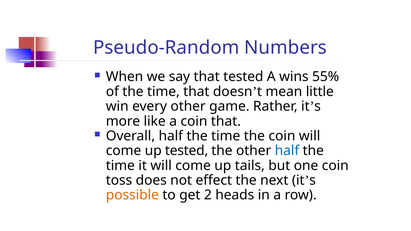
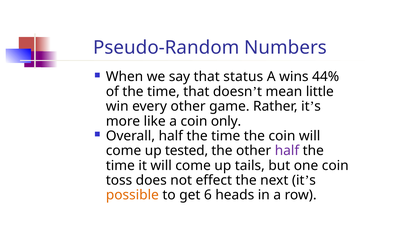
that tested: tested -> status
55%: 55% -> 44%
coin that: that -> only
half at (287, 151) colour: blue -> purple
2: 2 -> 6
